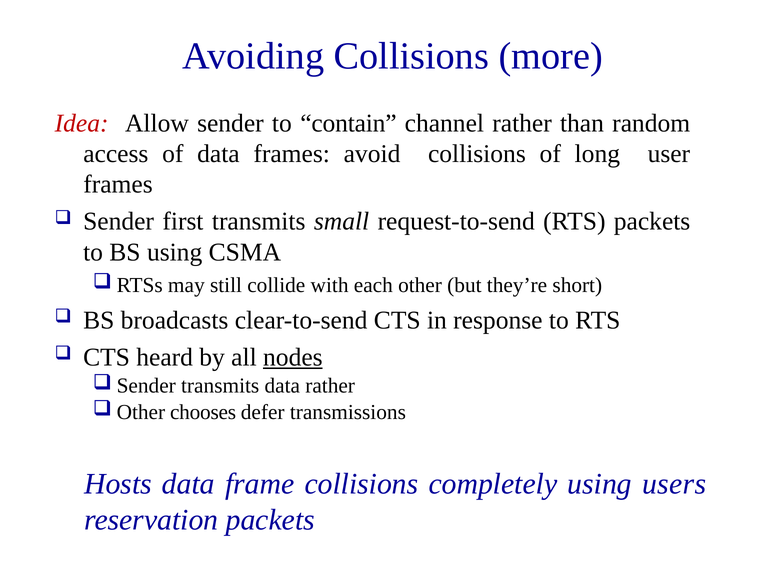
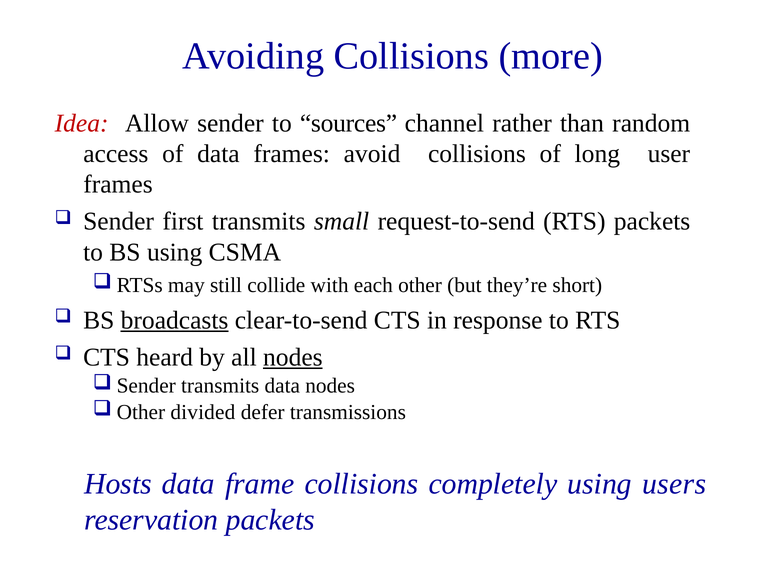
contain: contain -> sources
broadcasts underline: none -> present
data rather: rather -> nodes
chooses: chooses -> divided
